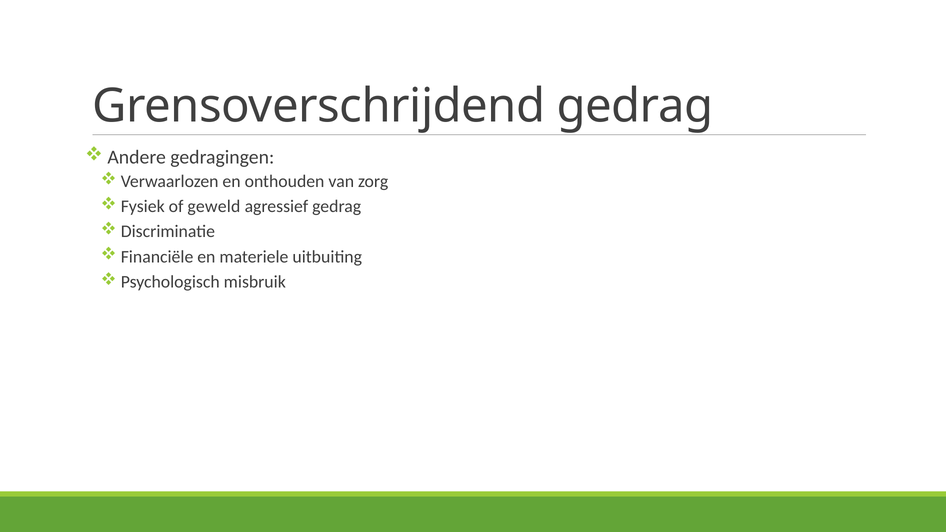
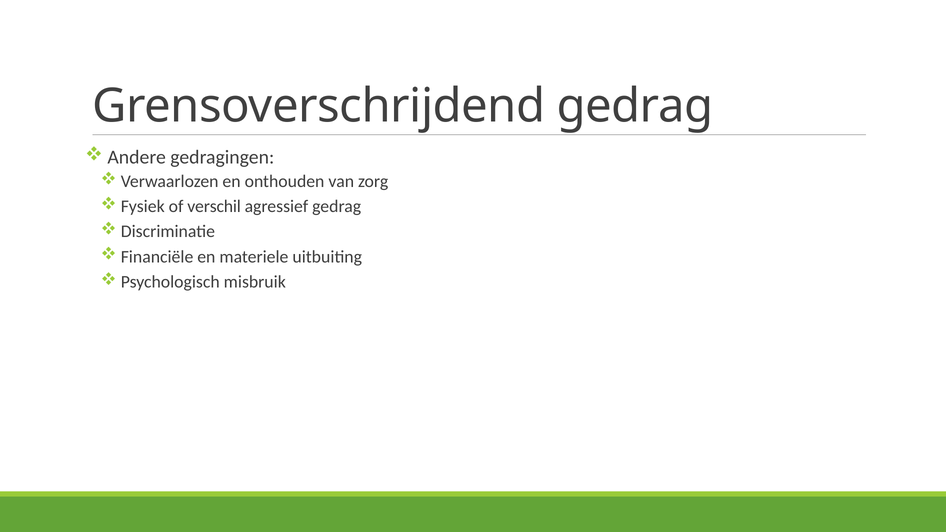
geweld: geweld -> verschil
